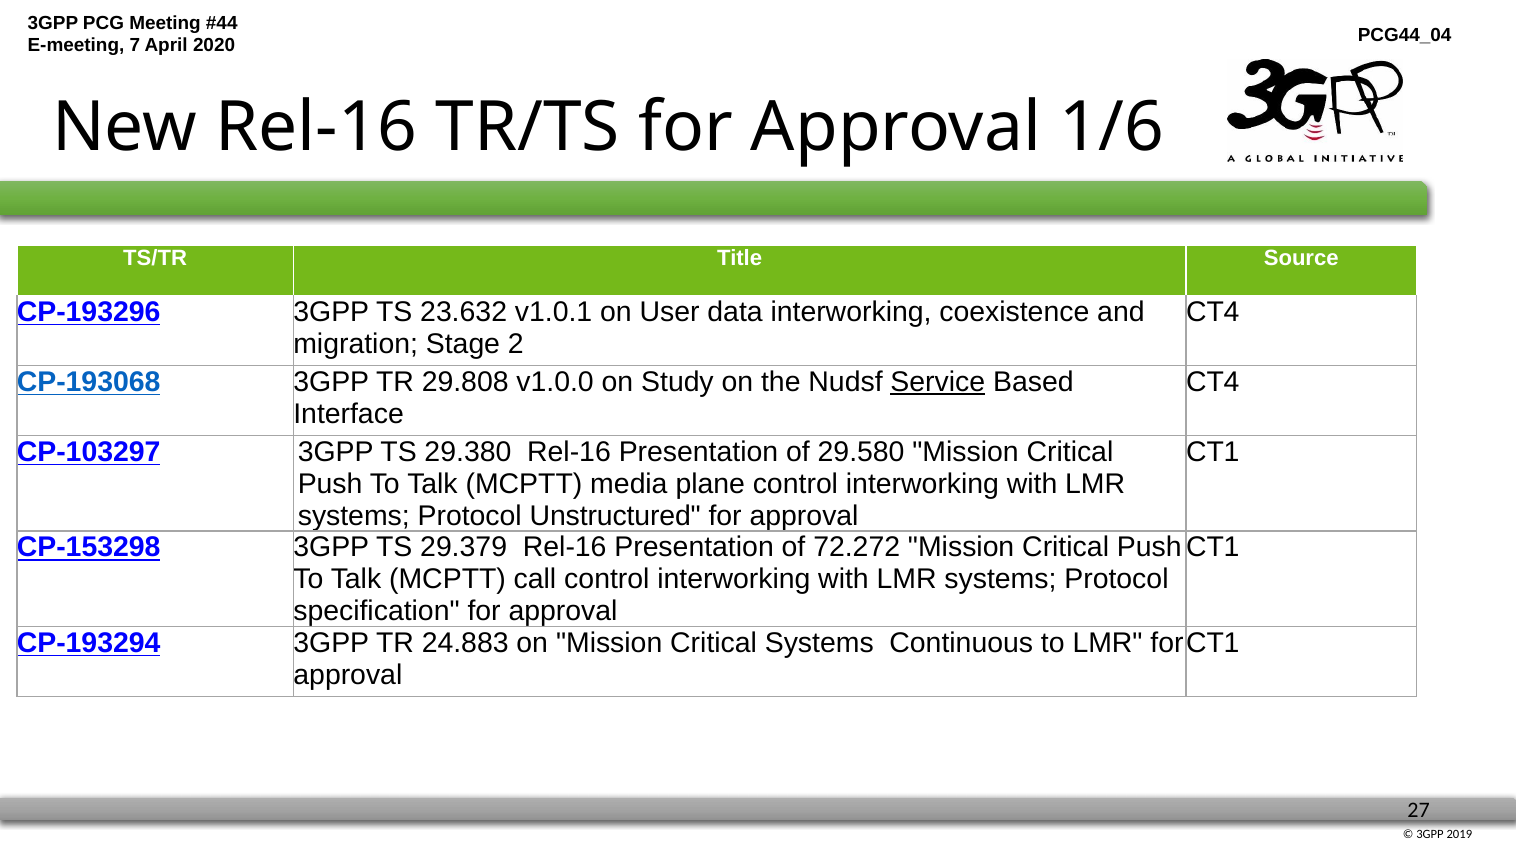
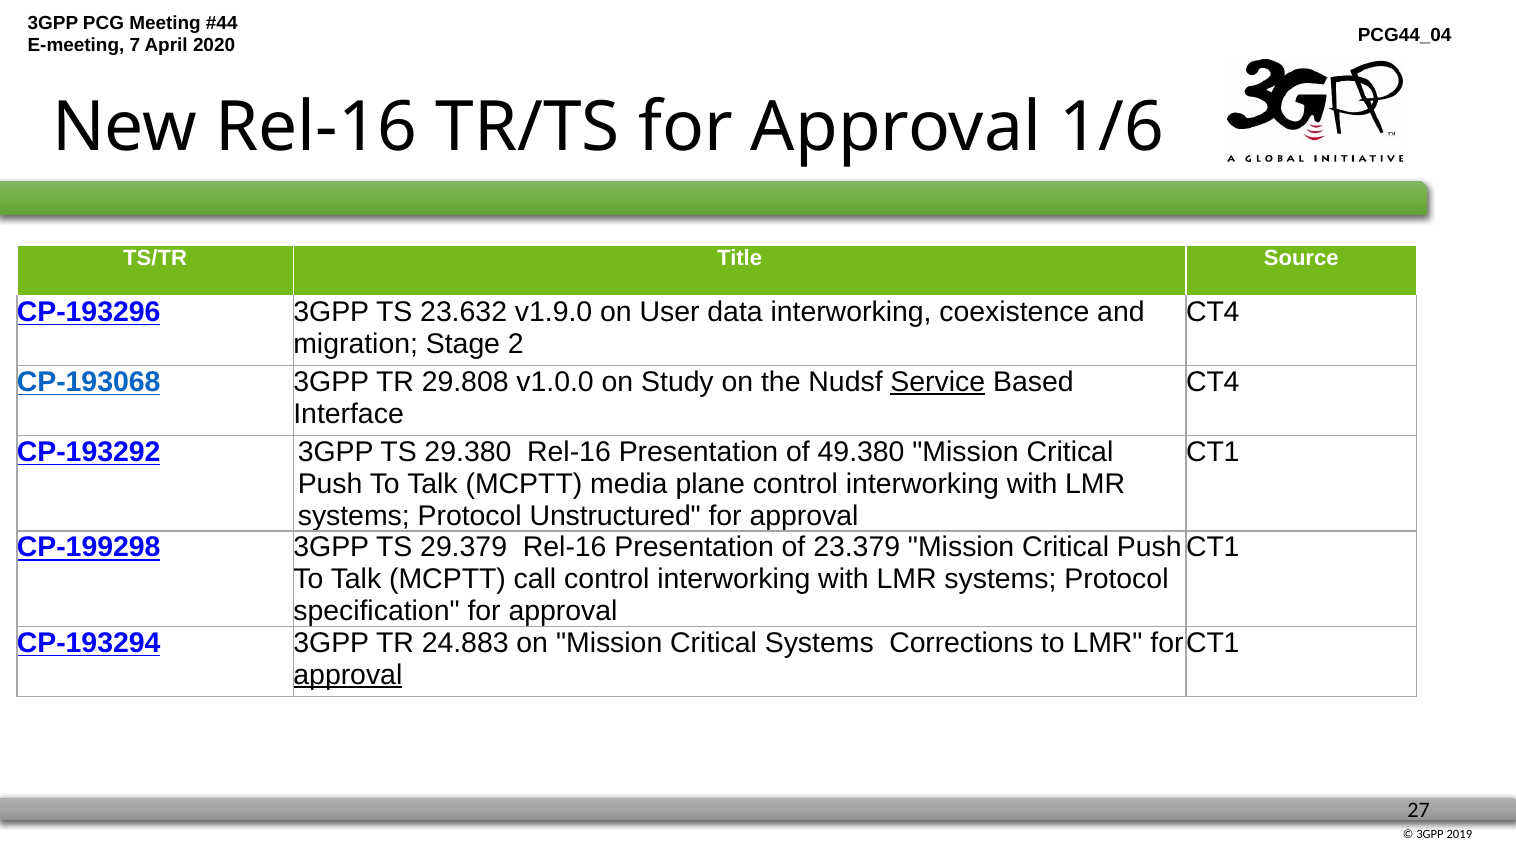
v1.0.1: v1.0.1 -> v1.9.0
CP-103297: CP-103297 -> CP-193292
29.580: 29.580 -> 49.380
CP-153298: CP-153298 -> CP-199298
72.272: 72.272 -> 23.379
Continuous: Continuous -> Corrections
approval at (348, 675) underline: none -> present
